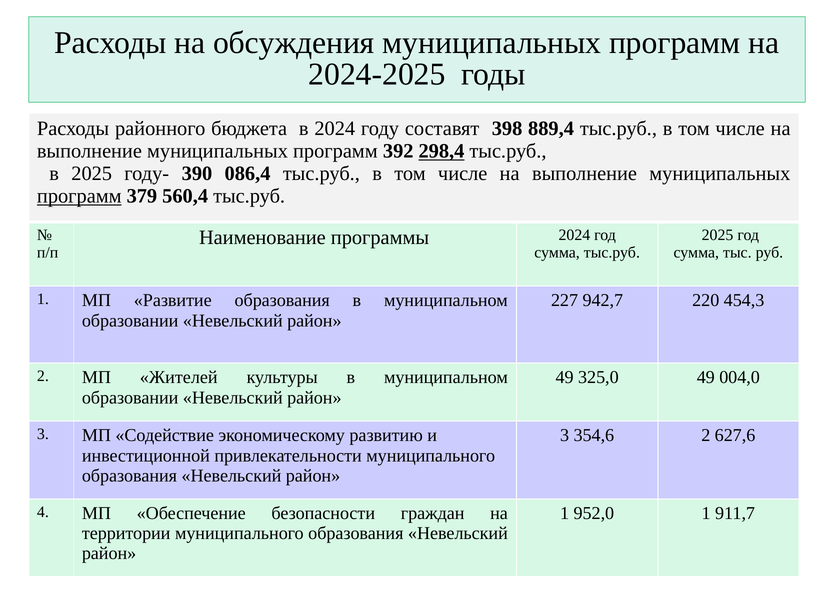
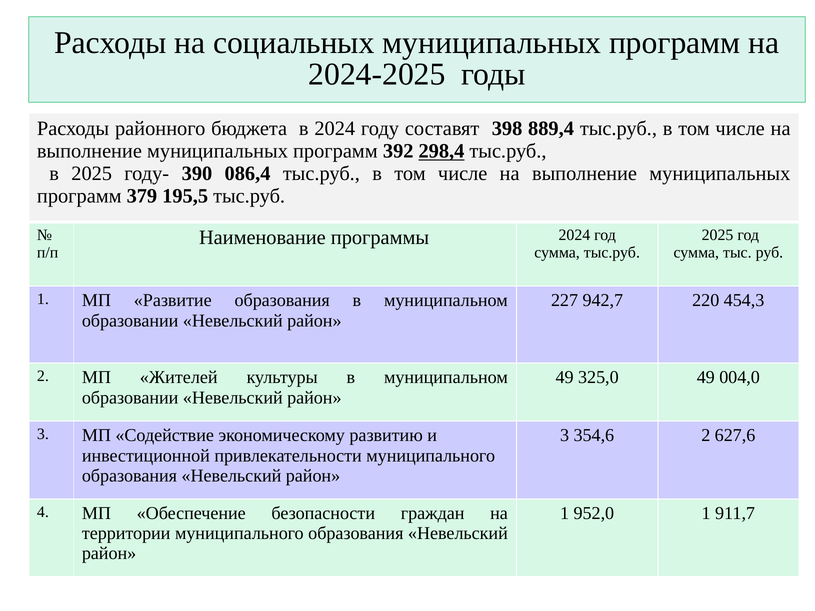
обсуждения: обсуждения -> социальных
программ at (79, 196) underline: present -> none
560,4: 560,4 -> 195,5
